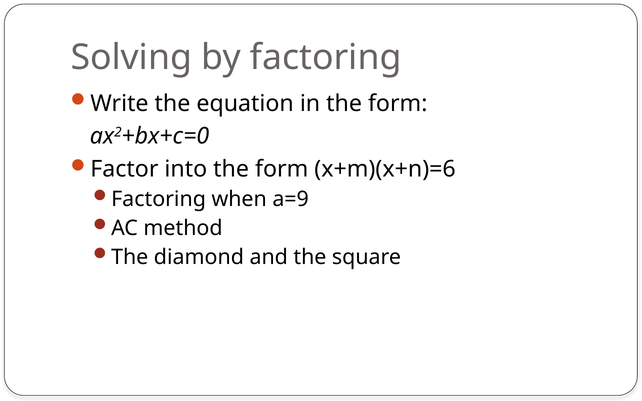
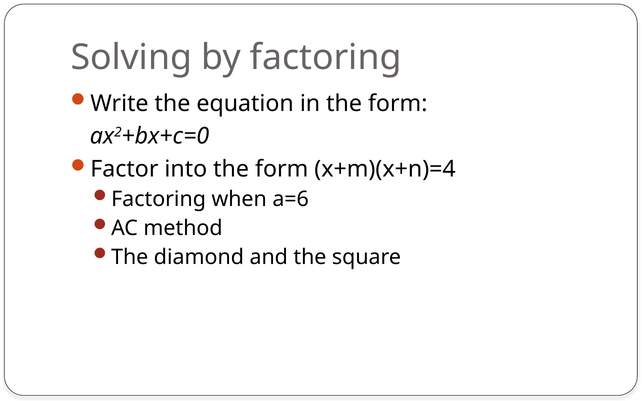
x+m)(x+n)=6: x+m)(x+n)=6 -> x+m)(x+n)=4
a=9: a=9 -> a=6
